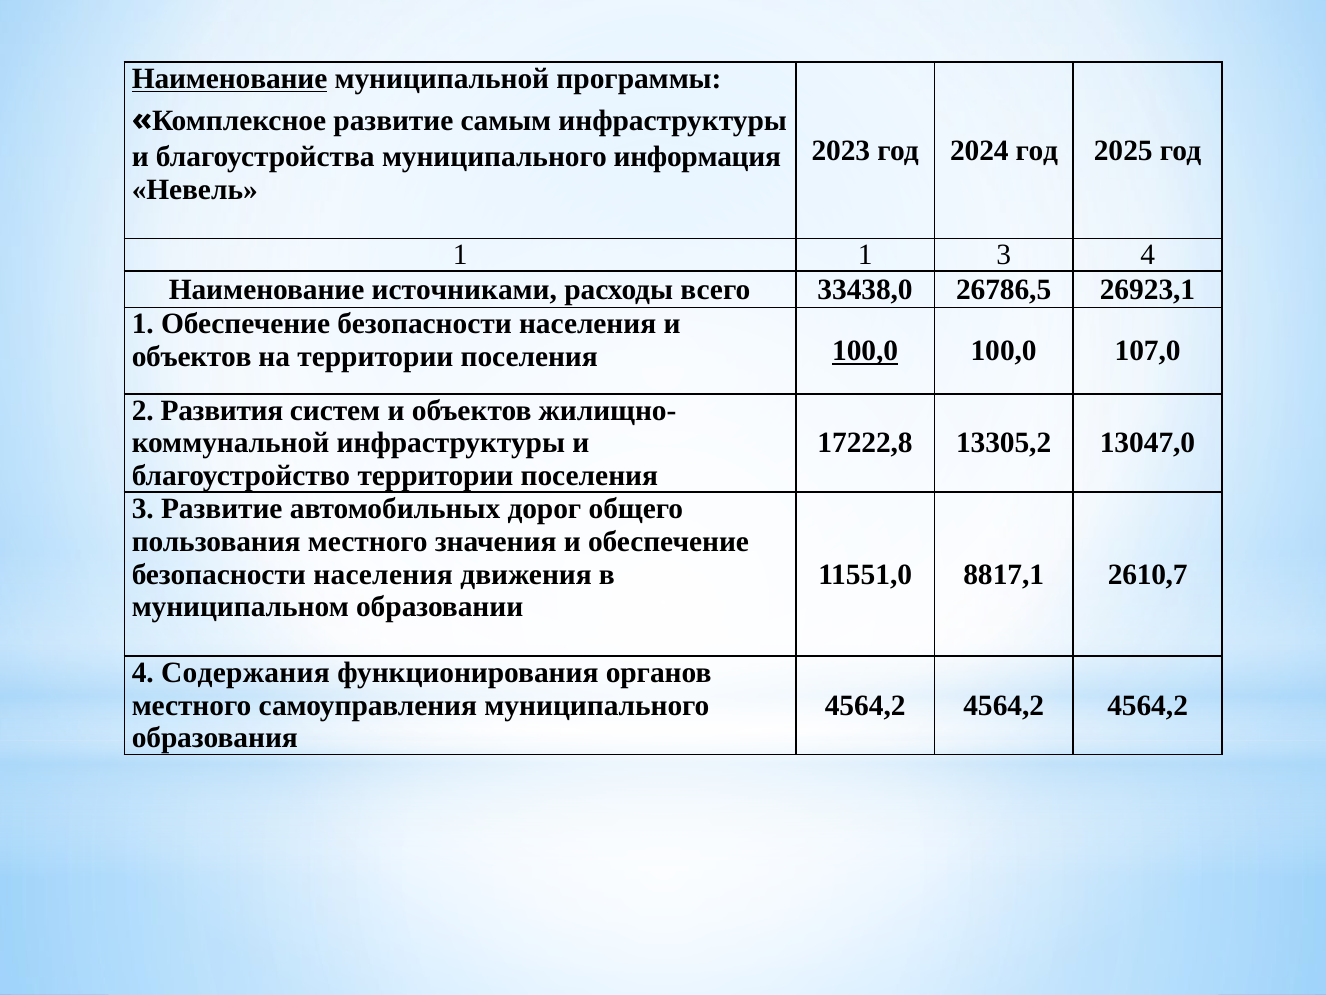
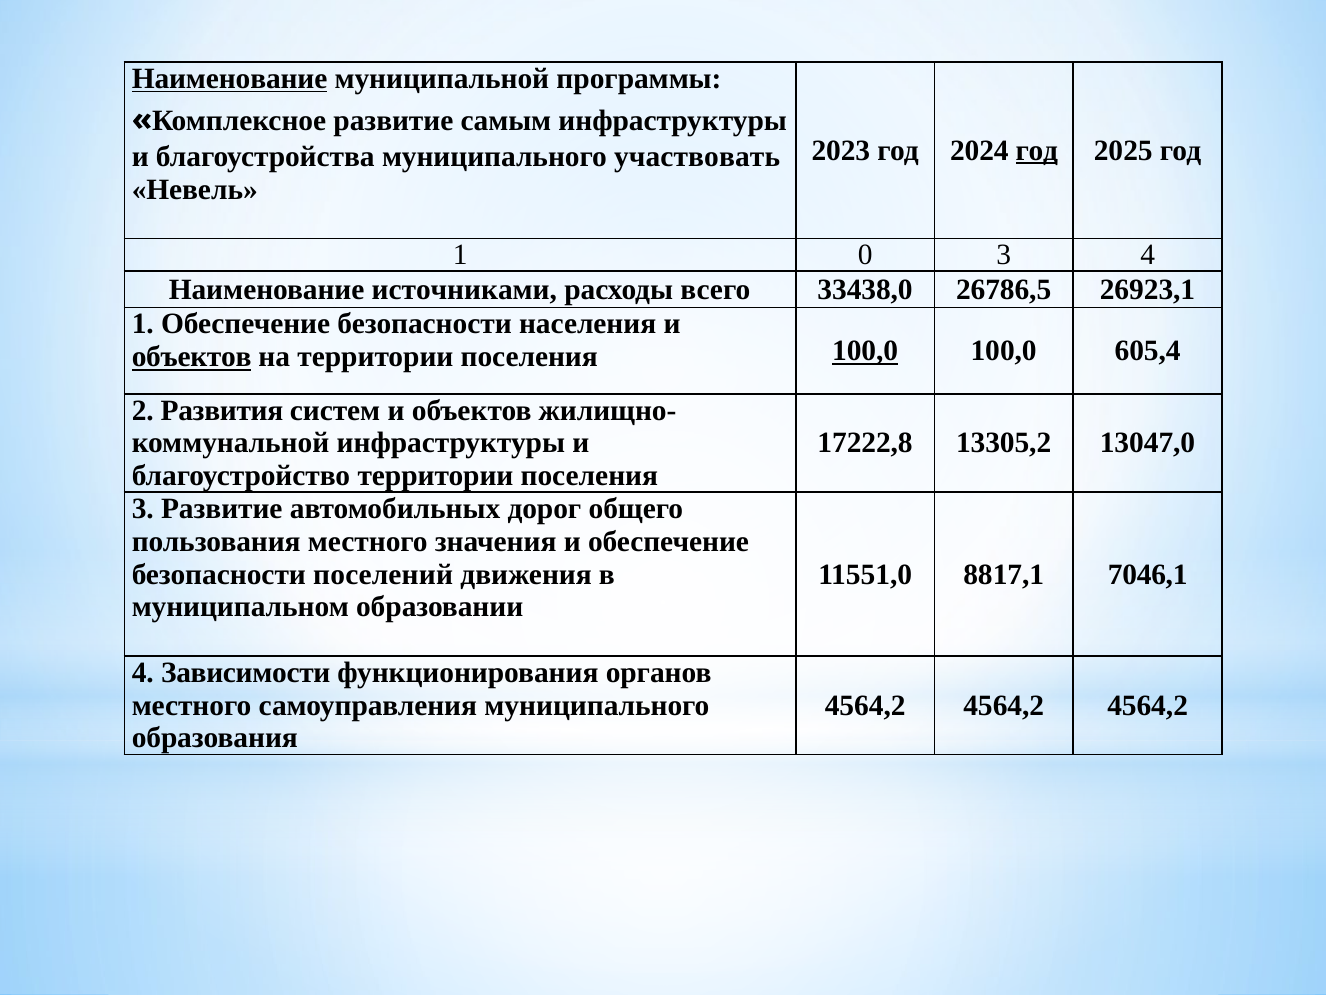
год at (1037, 150) underline: none -> present
информация: информация -> участвовать
1 1: 1 -> 0
объектов at (192, 357) underline: none -> present
107,0: 107,0 -> 605,4
населения at (383, 574): населения -> поселений
2610,7: 2610,7 -> 7046,1
Содержания: Содержания -> Зависимости
